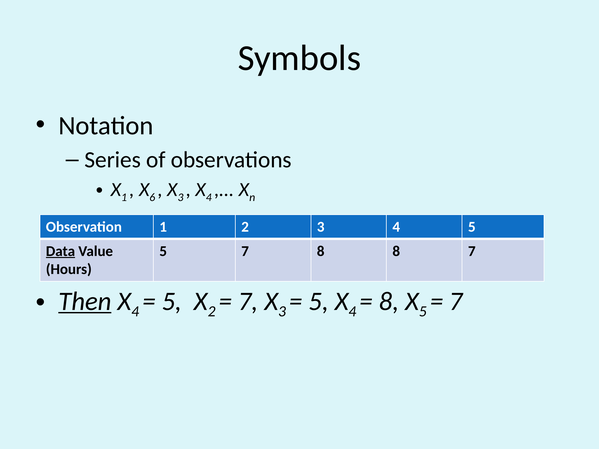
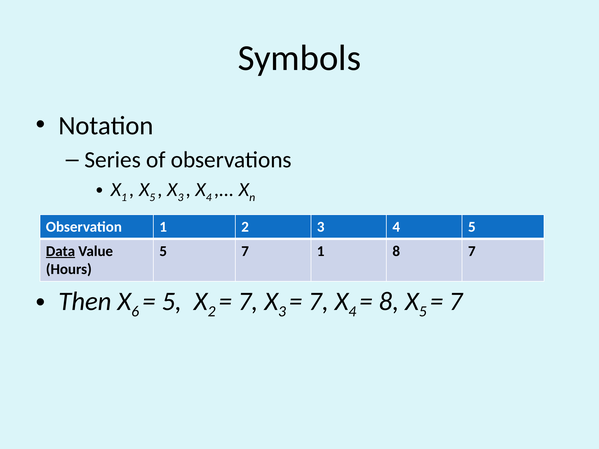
6 at (152, 198): 6 -> 5
7 8: 8 -> 1
Then underline: present -> none
4 at (135, 312): 4 -> 6
5 at (319, 301): 5 -> 7
